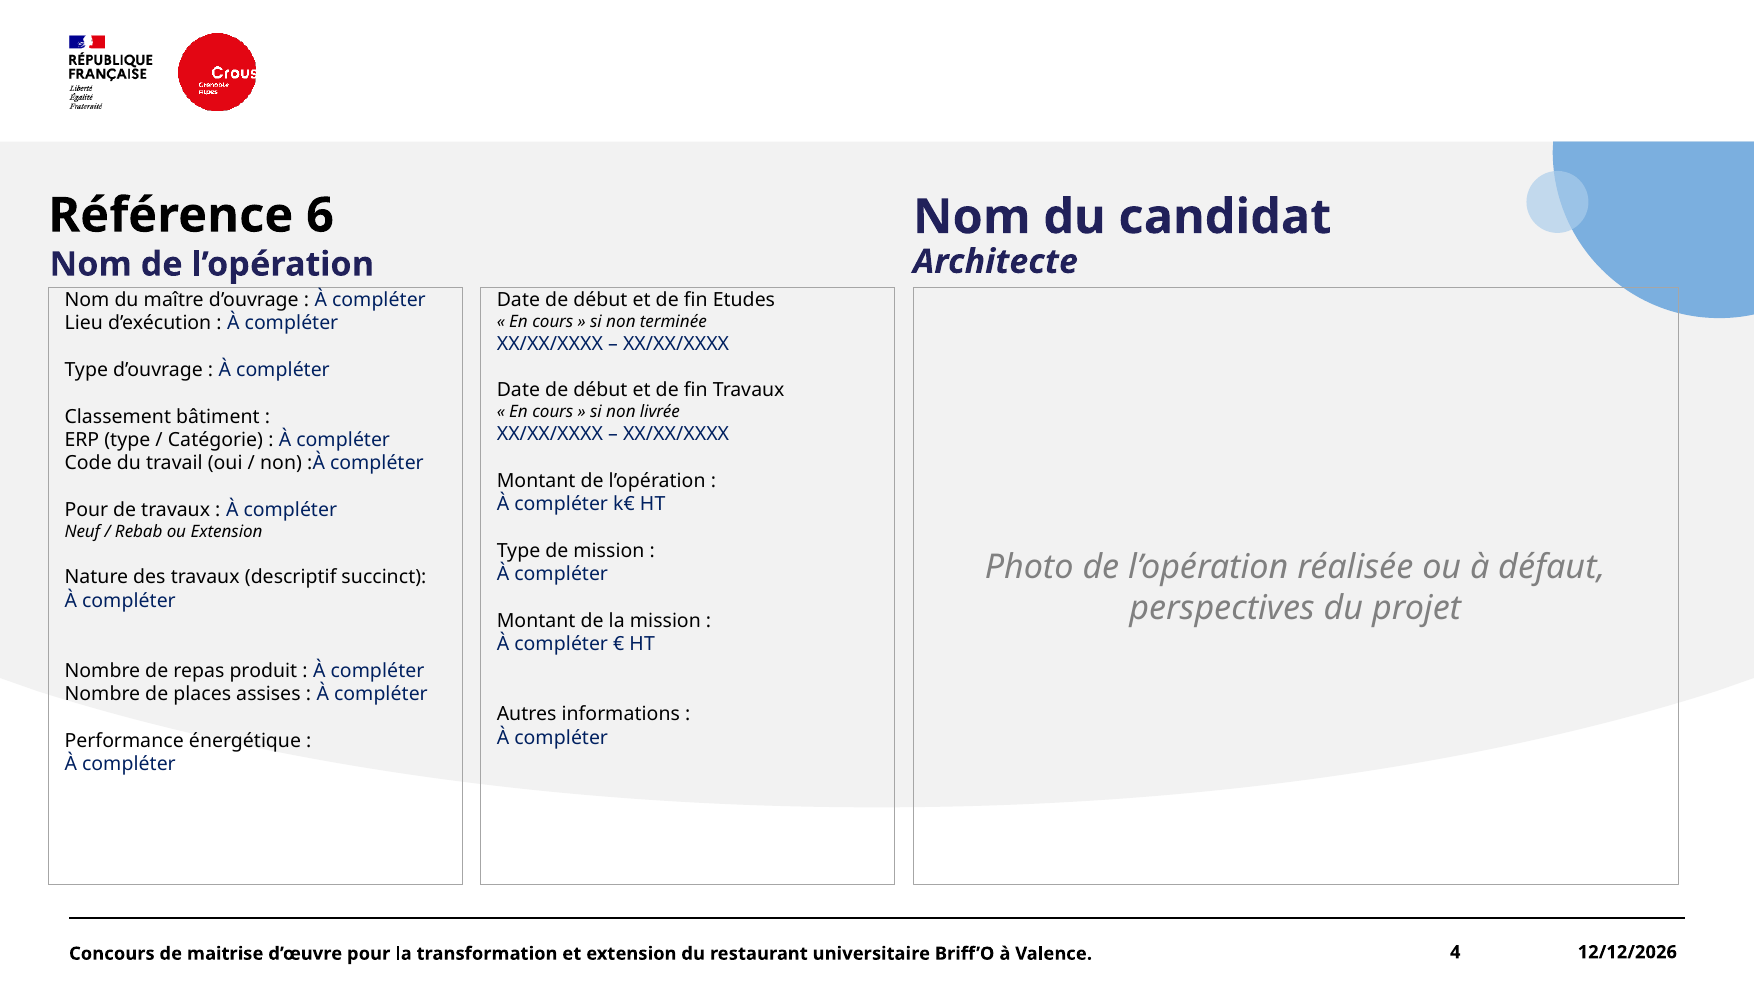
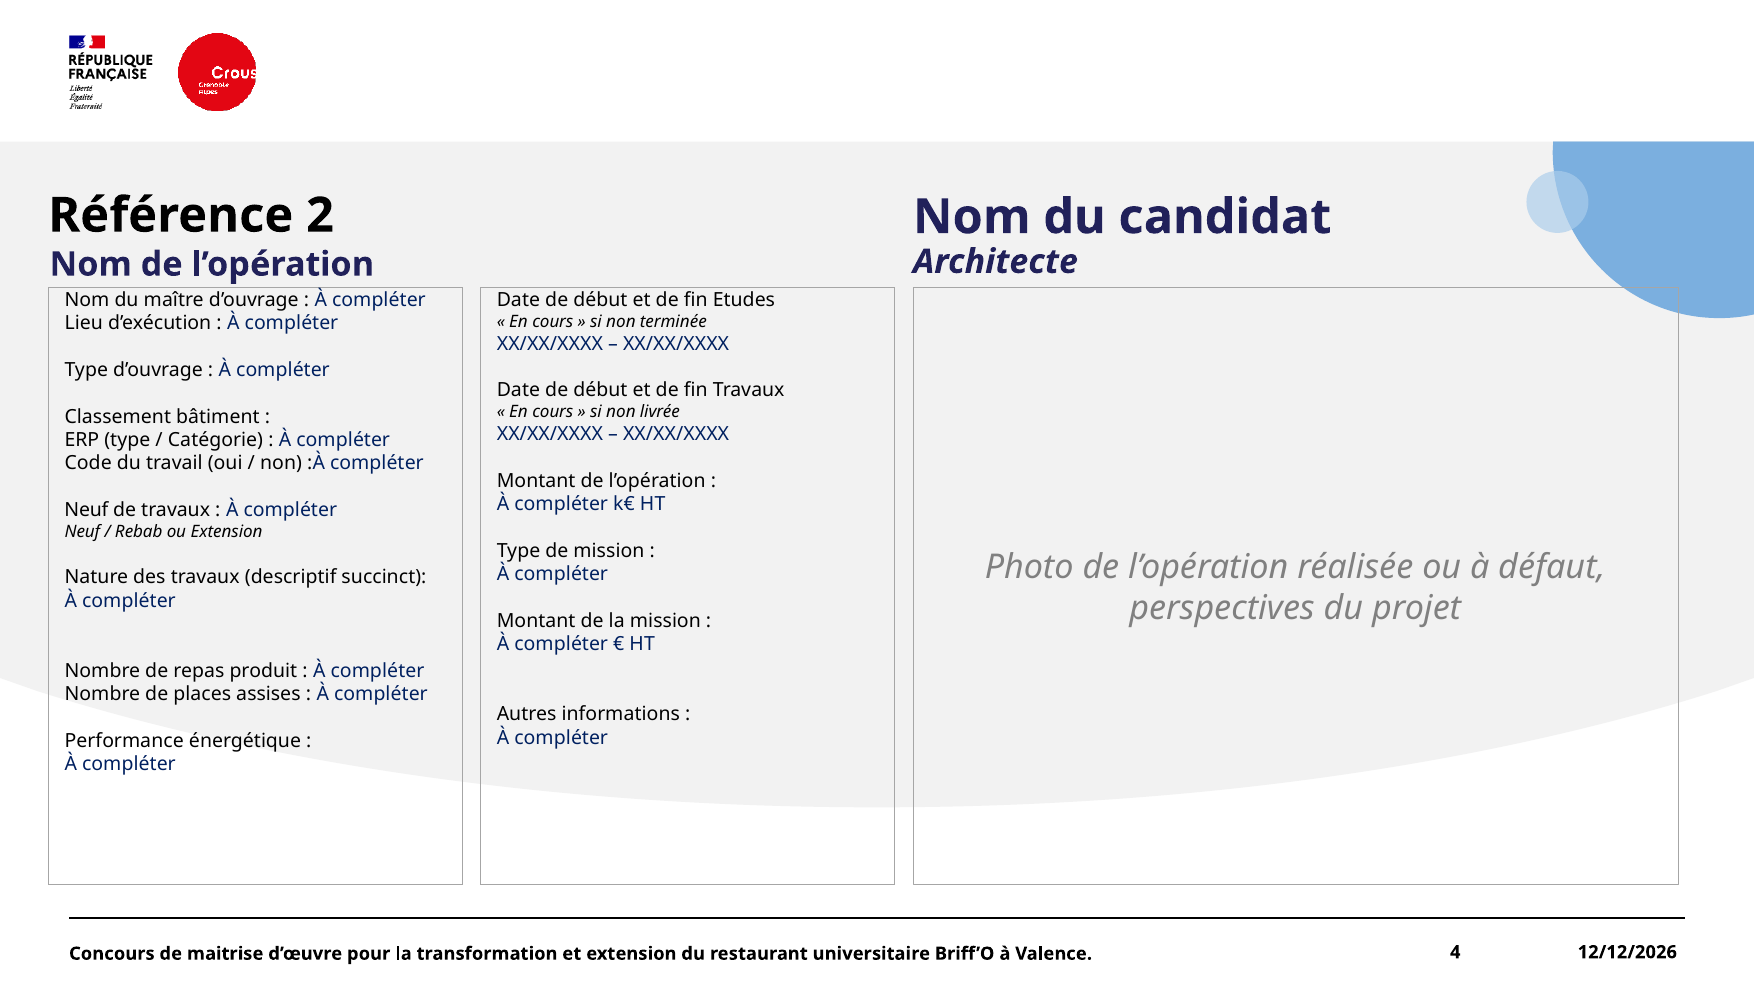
6: 6 -> 2
Pour at (86, 510): Pour -> Neuf
